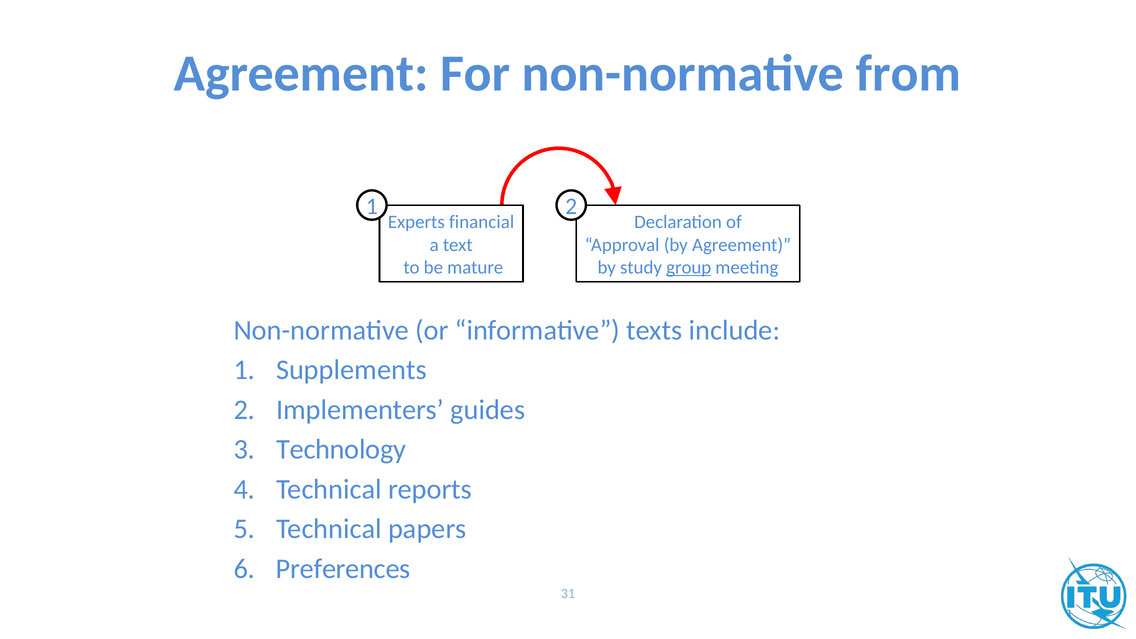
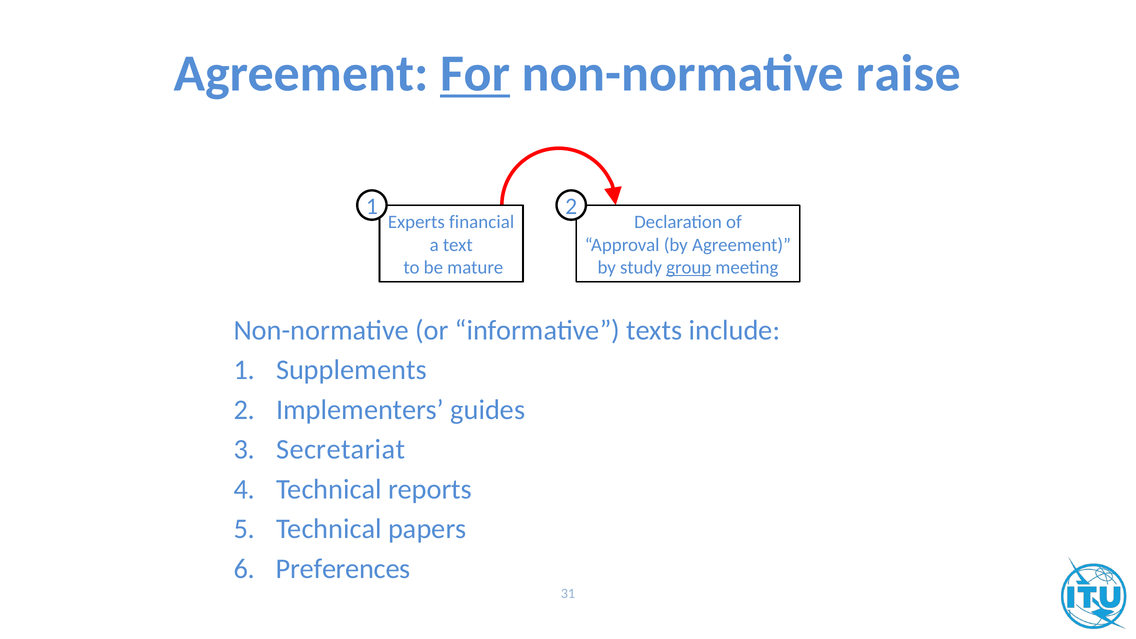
For underline: none -> present
from: from -> raise
Technology: Technology -> Secretariat
